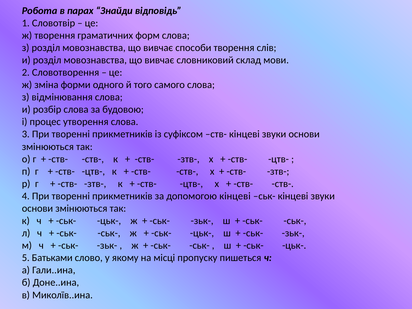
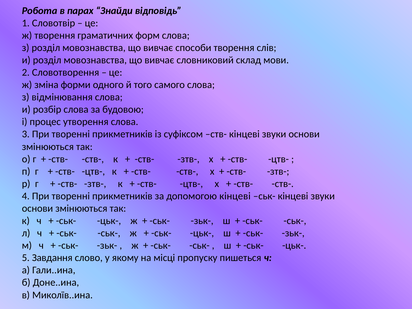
Батьками: Батьками -> Завдання
